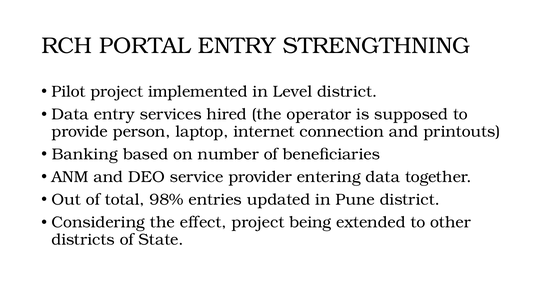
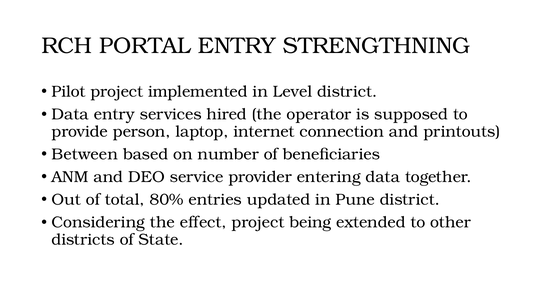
Banking: Banking -> Between
98%: 98% -> 80%
